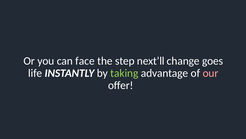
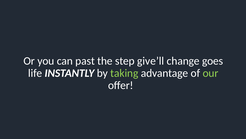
face: face -> past
next’ll: next’ll -> give’ll
our colour: pink -> light green
